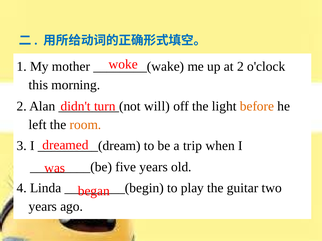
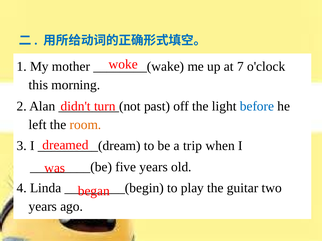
at 2: 2 -> 7
will: will -> past
before colour: orange -> blue
